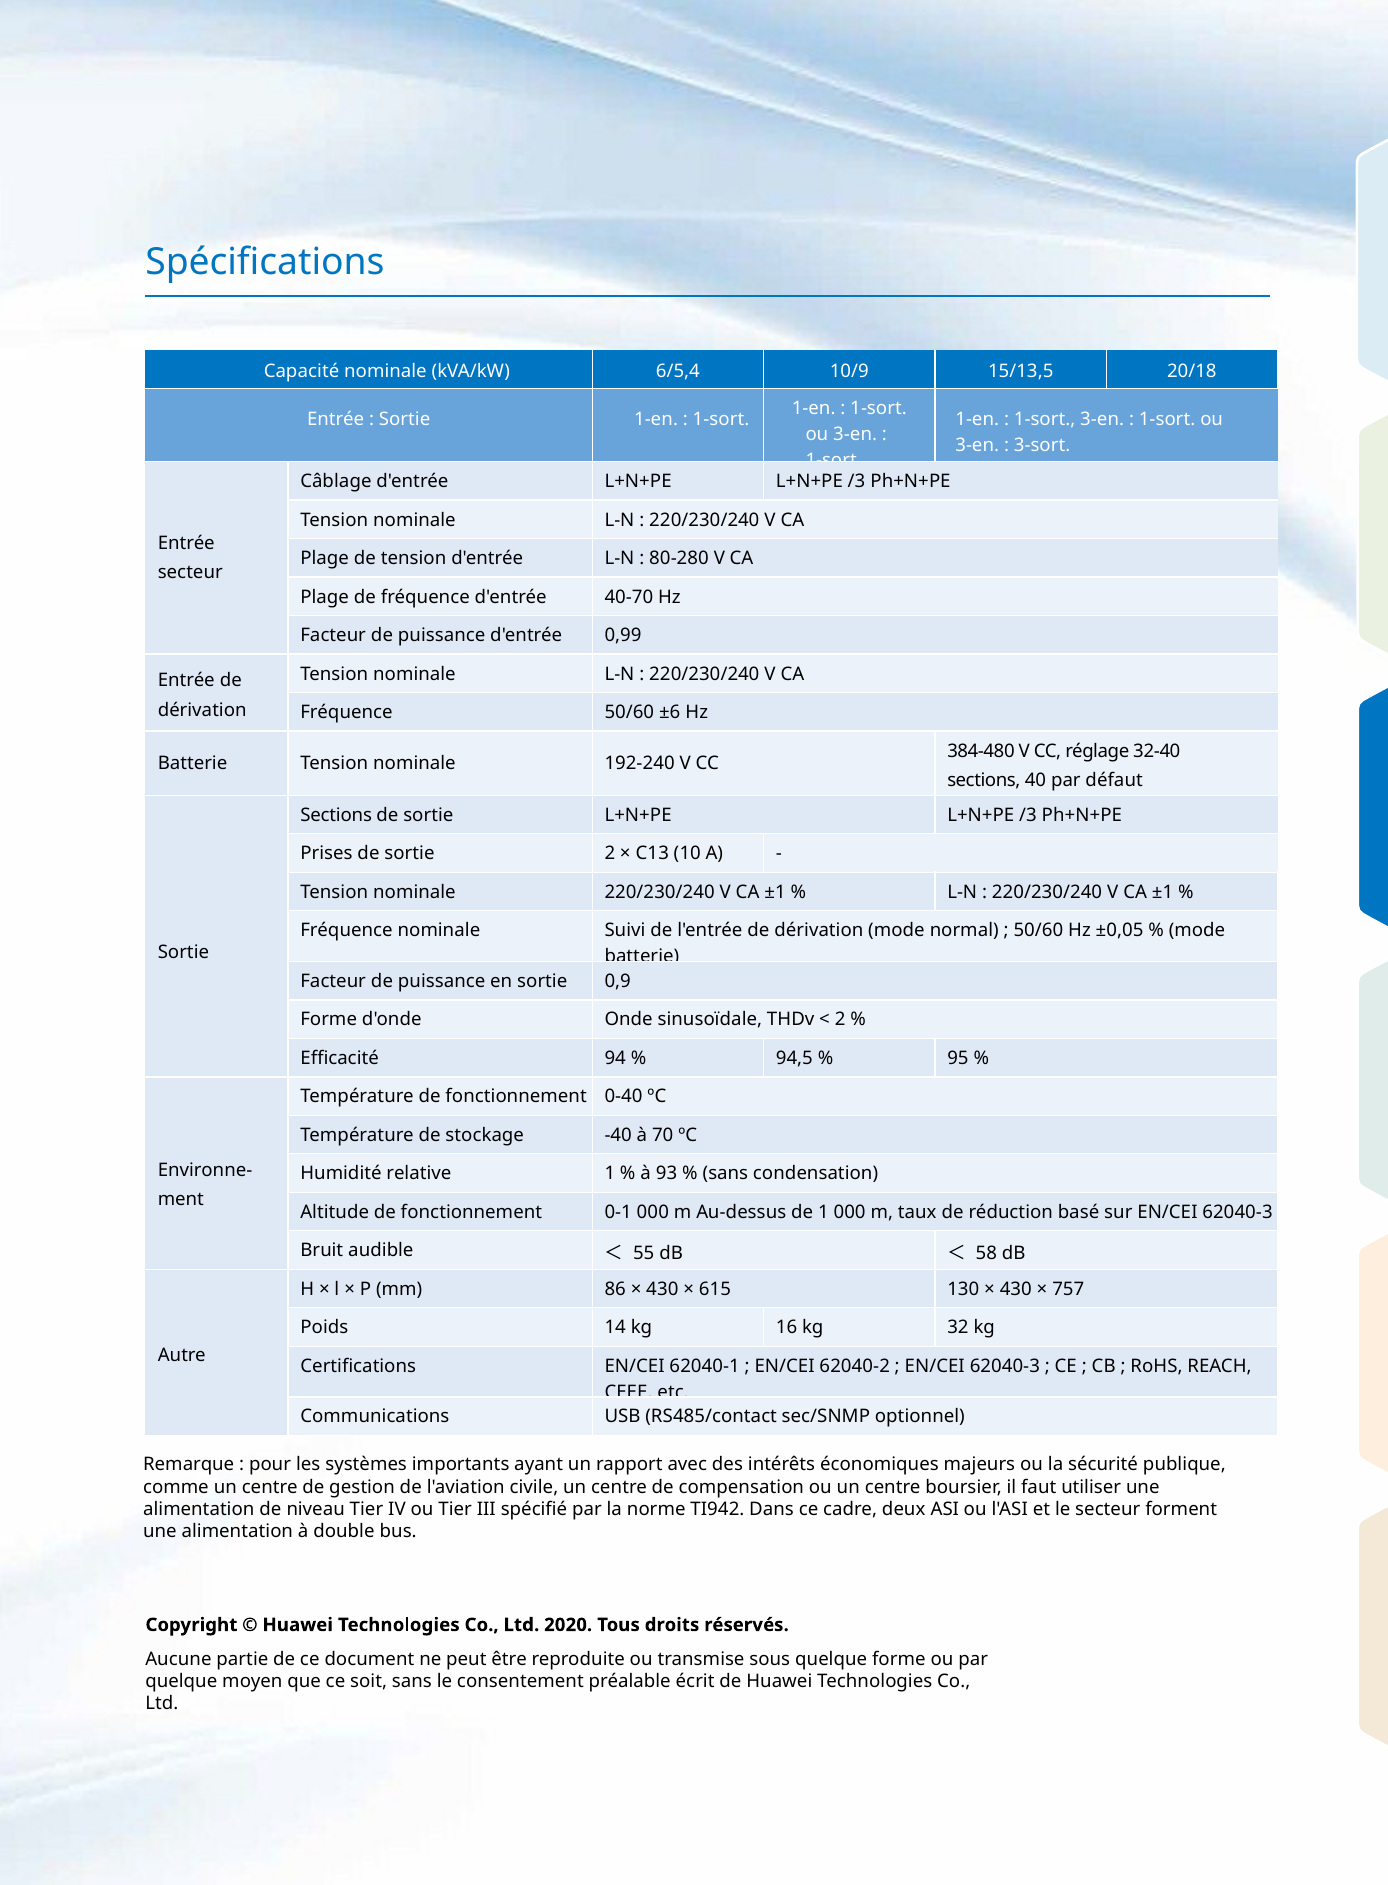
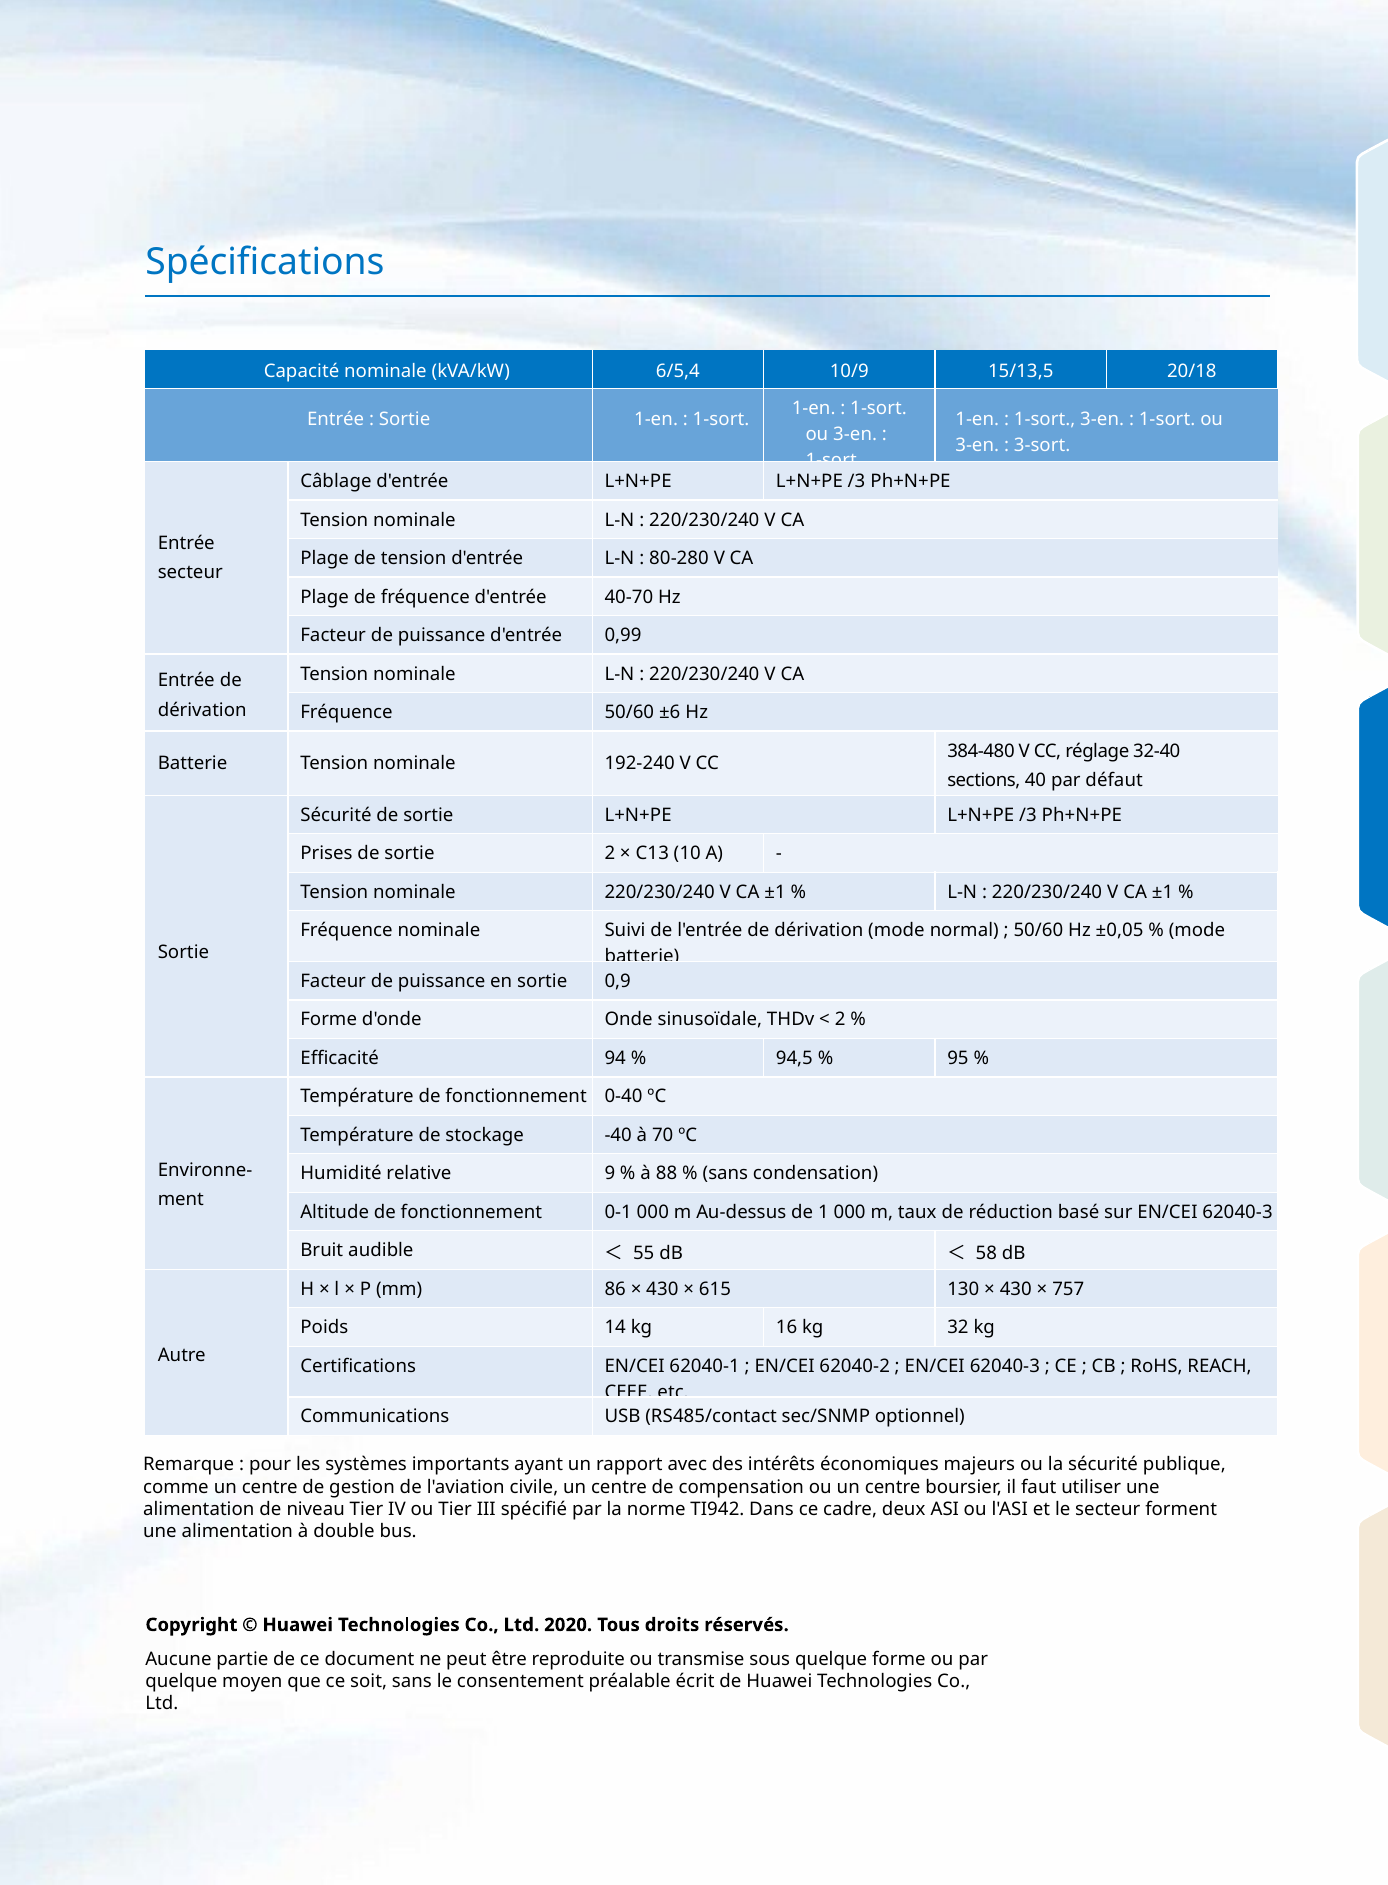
Sections at (336, 815): Sections -> Sécurité
relative 1: 1 -> 9
93: 93 -> 88
